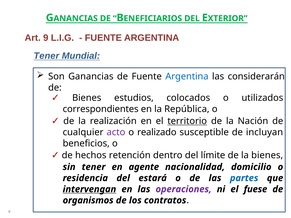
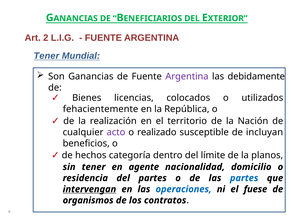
9: 9 -> 2
Argentina at (187, 77) colour: blue -> purple
considerarán: considerarán -> debidamente
estudios: estudios -> licencias
correspondientes: correspondientes -> fehacientemente
territorio underline: present -> none
retención: retención -> categoría
la bienes: bienes -> planos
del estará: estará -> partes
operaciones colour: purple -> blue
